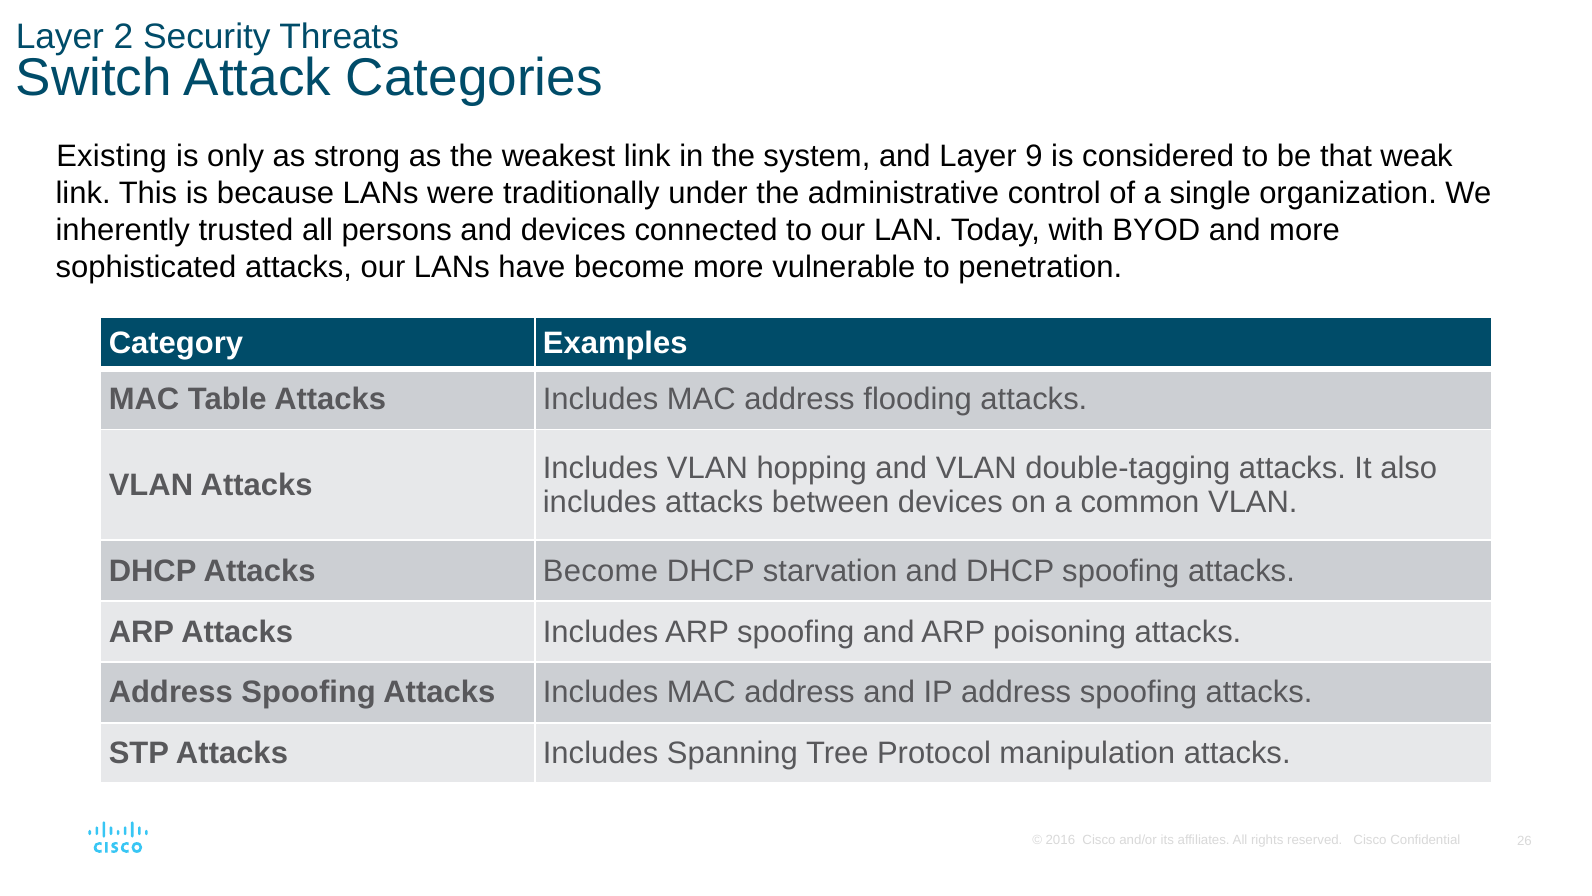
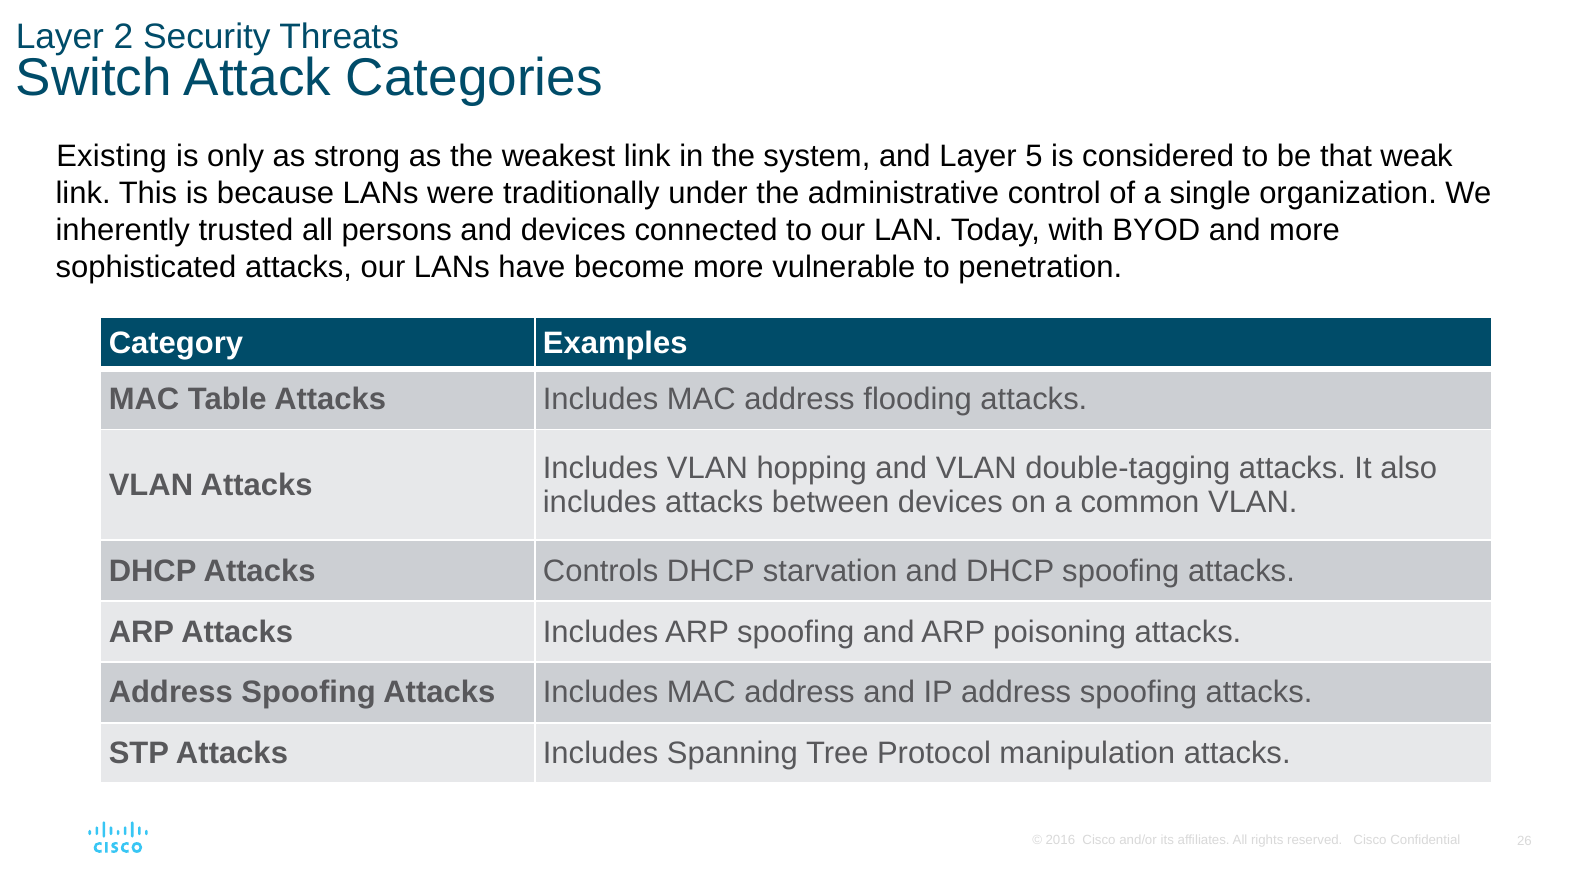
9: 9 -> 5
Attacks Become: Become -> Controls
